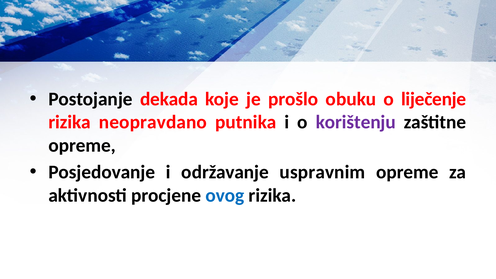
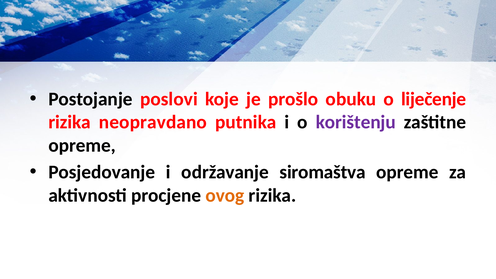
dekada: dekada -> poslovi
uspravnim: uspravnim -> siromaštva
ovog colour: blue -> orange
